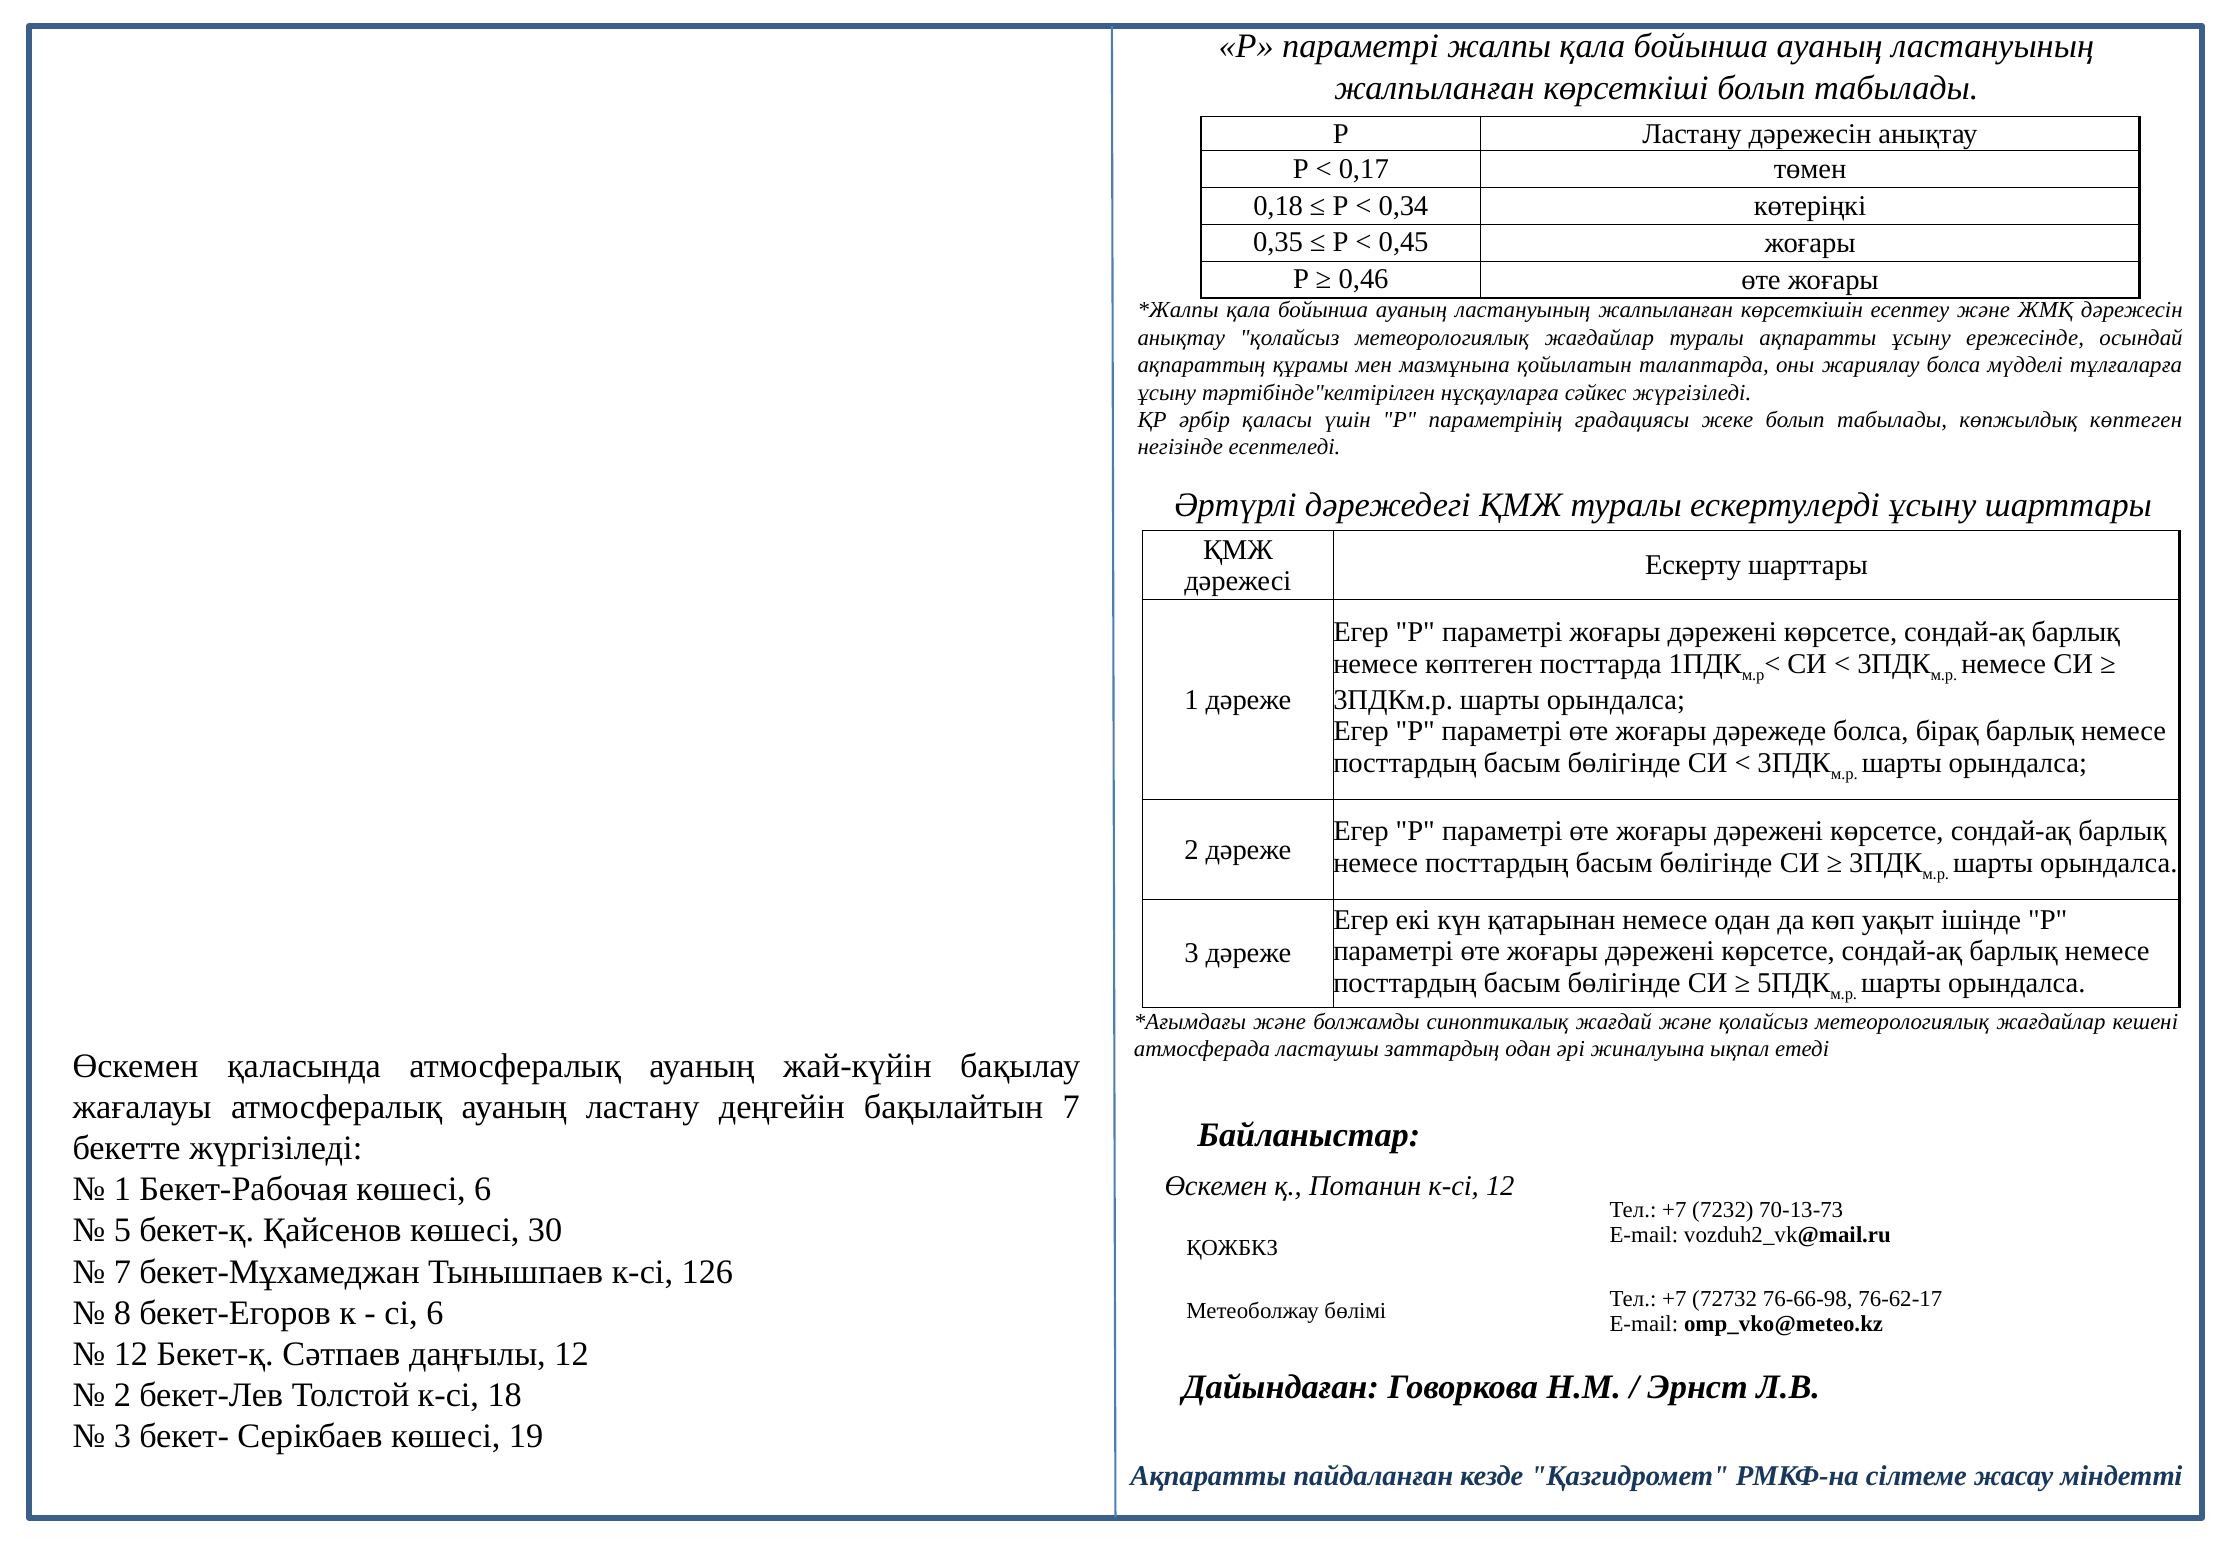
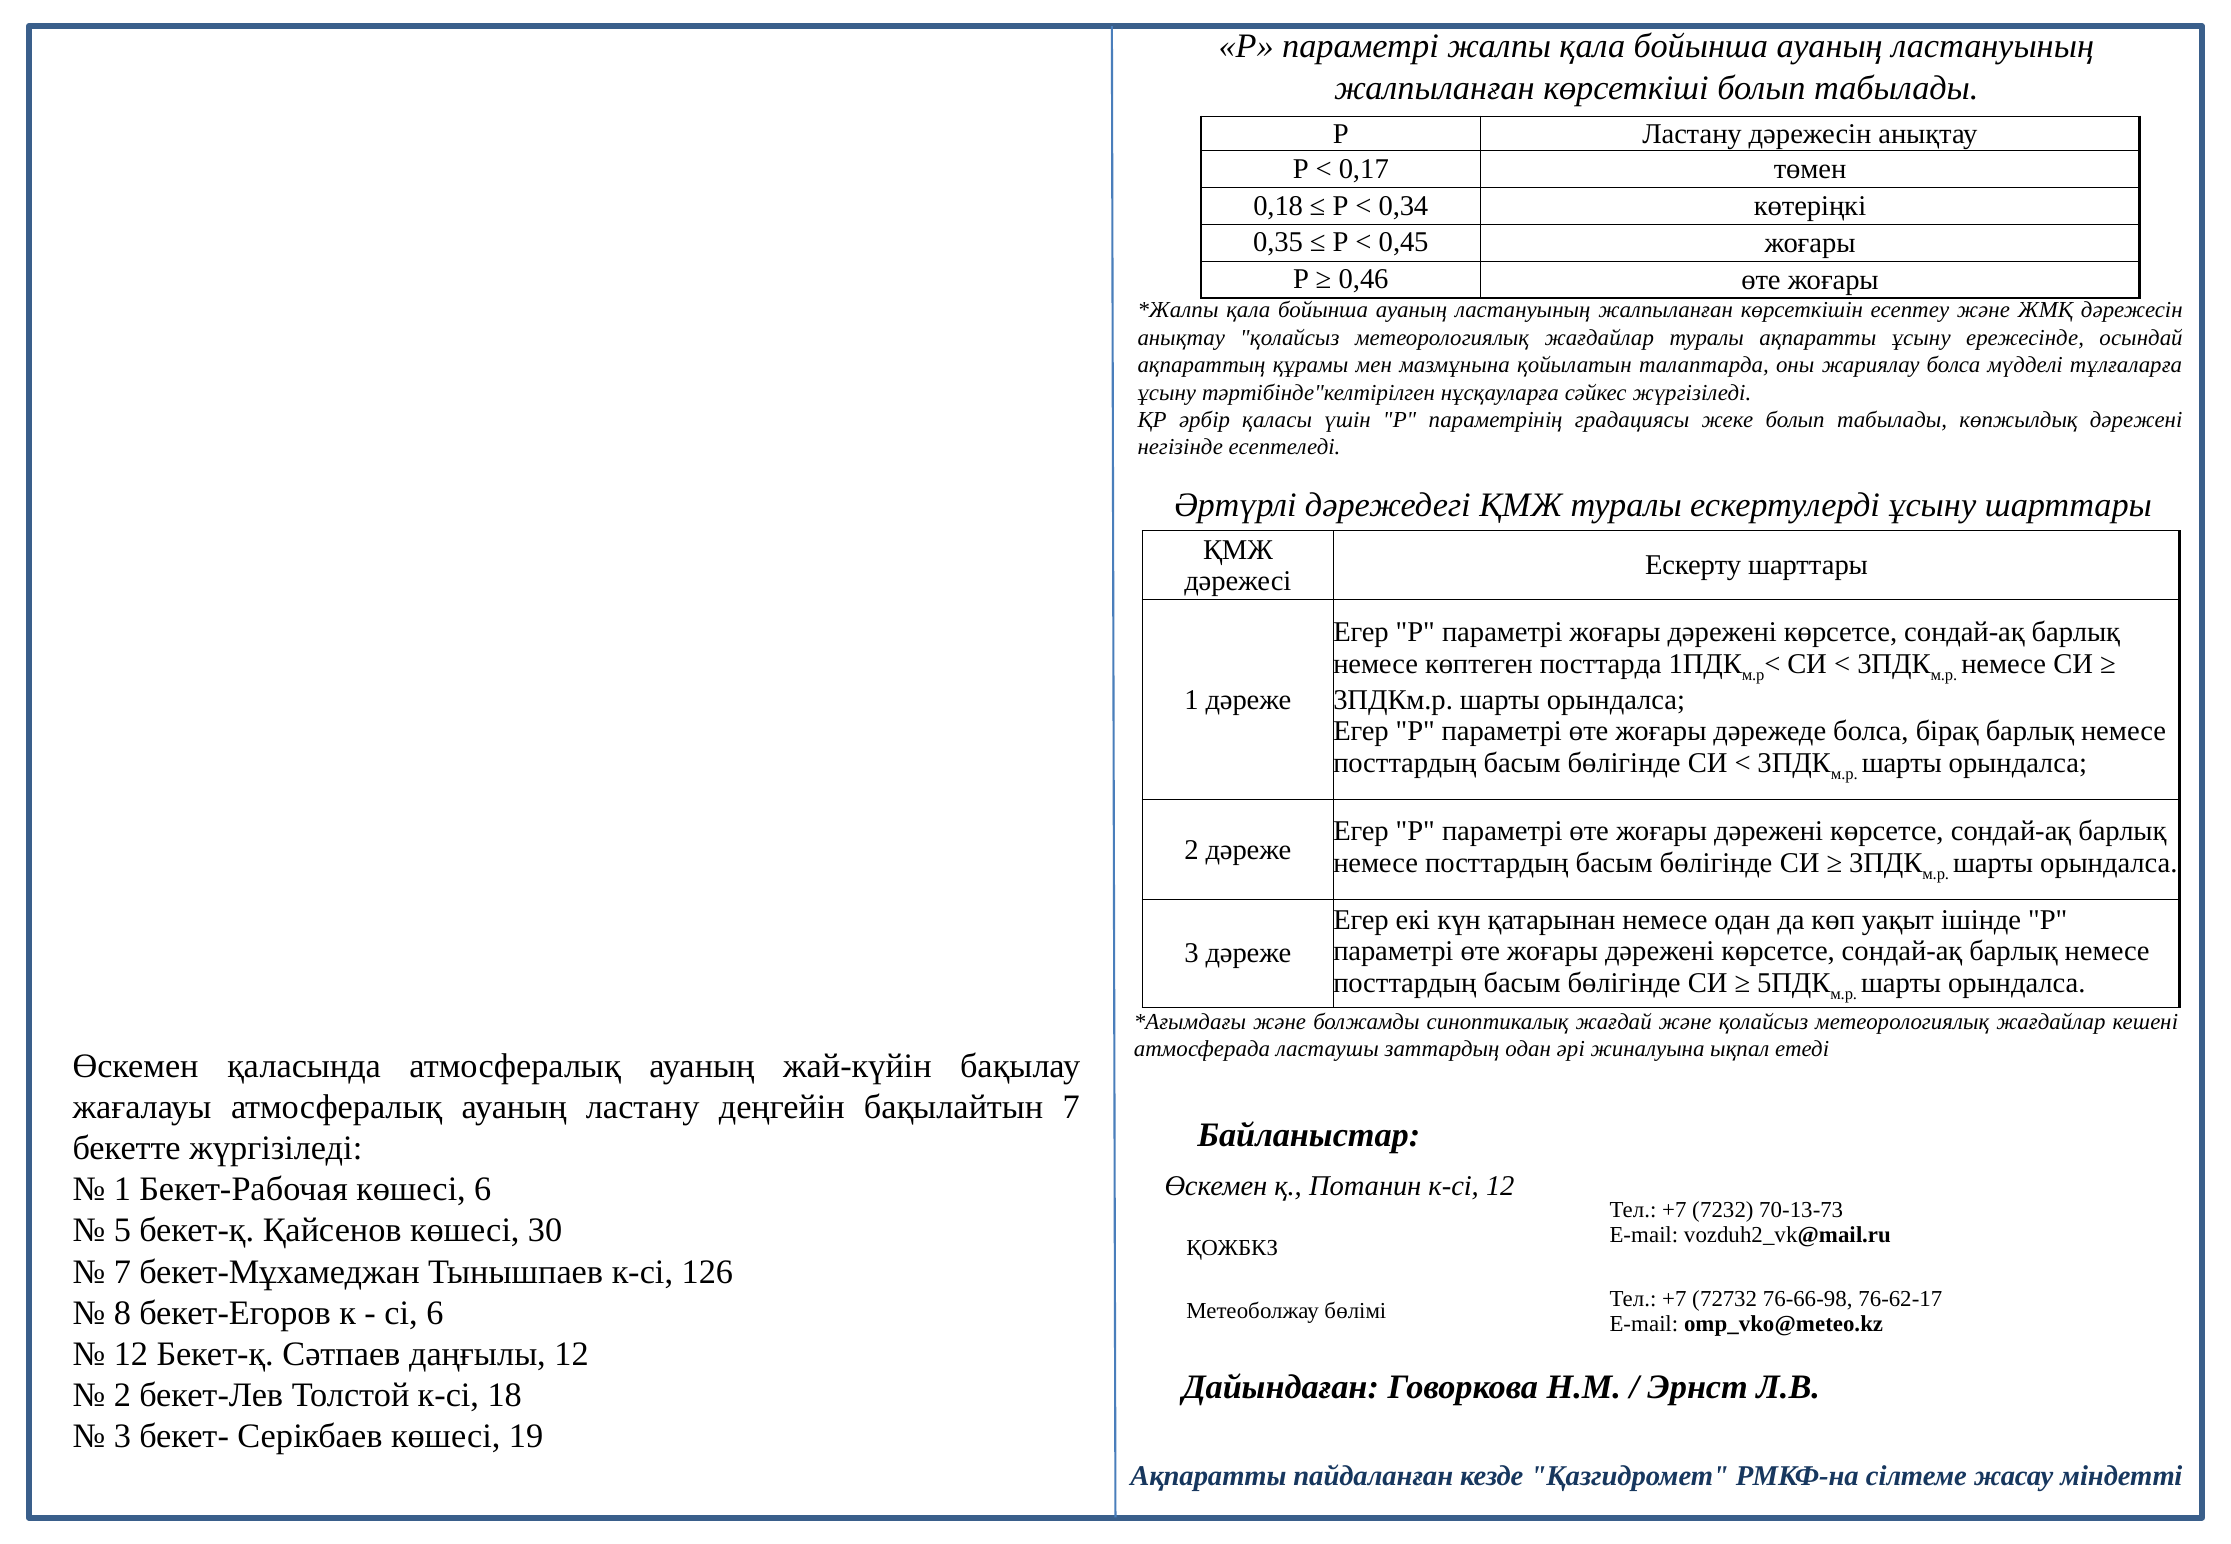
көпжылдық көптеген: көптеген -> дәрежені
